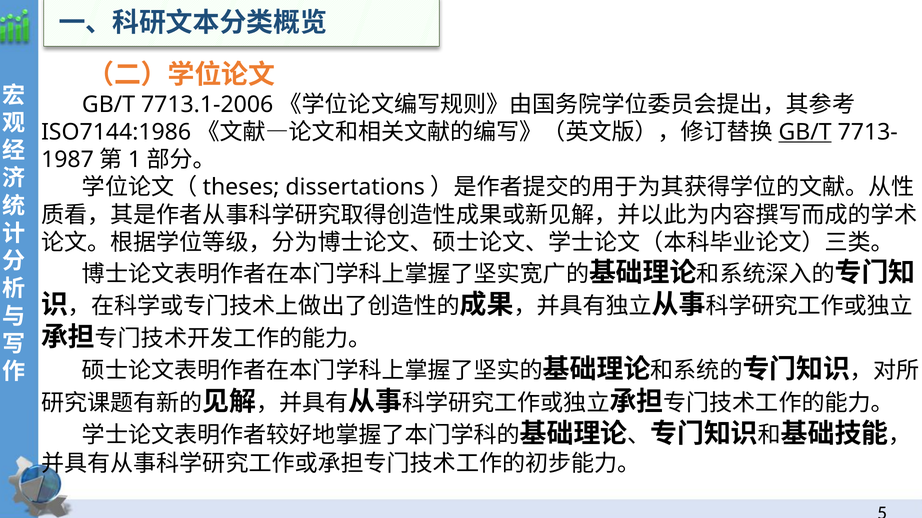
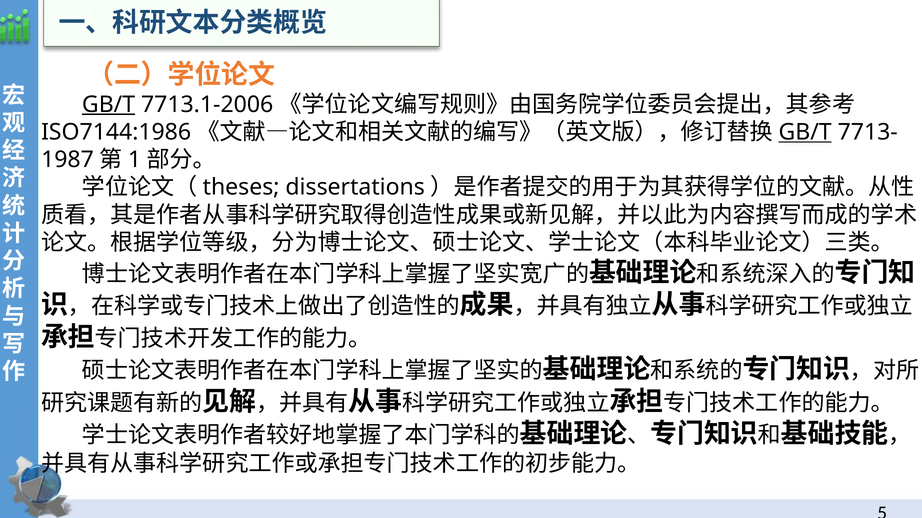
GB/T at (109, 105) underline: none -> present
